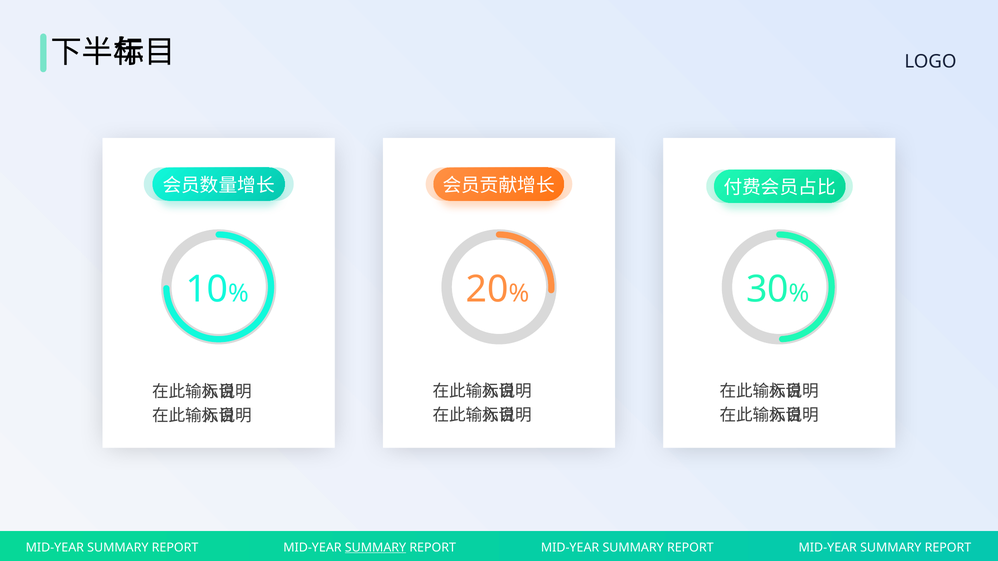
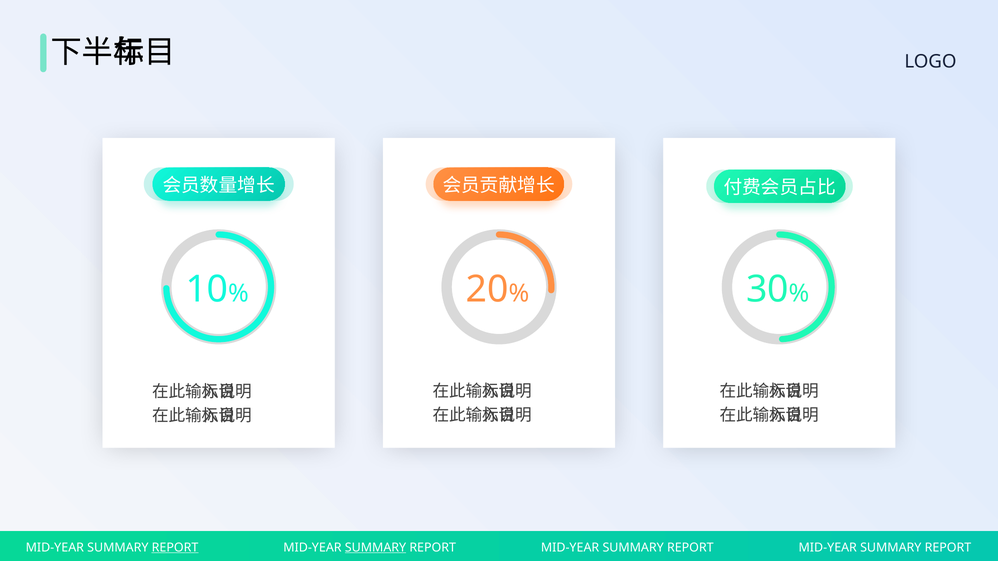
REPORT at (175, 548) underline: none -> present
